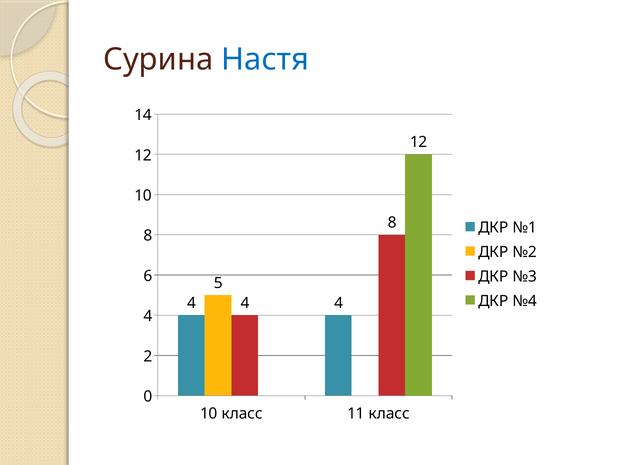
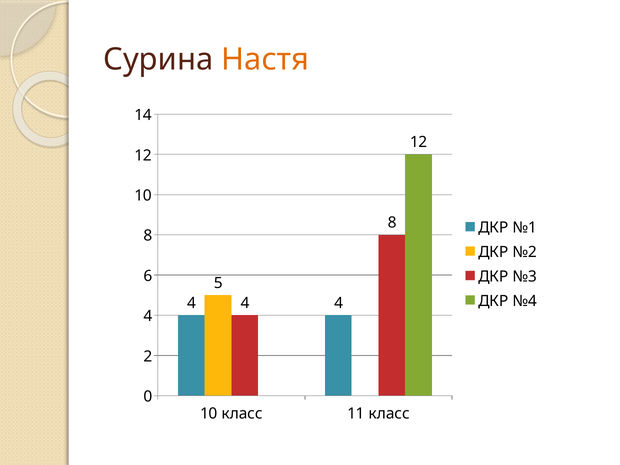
Настя colour: blue -> orange
